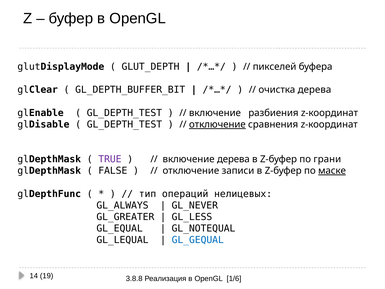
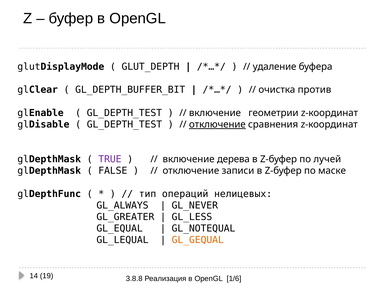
пикселей: пикселей -> удаление
очистка дерева: дерева -> против
разбиения: разбиения -> геометрии
грани: грани -> лучей
маске underline: present -> none
GL_GEQUAL colour: blue -> orange
